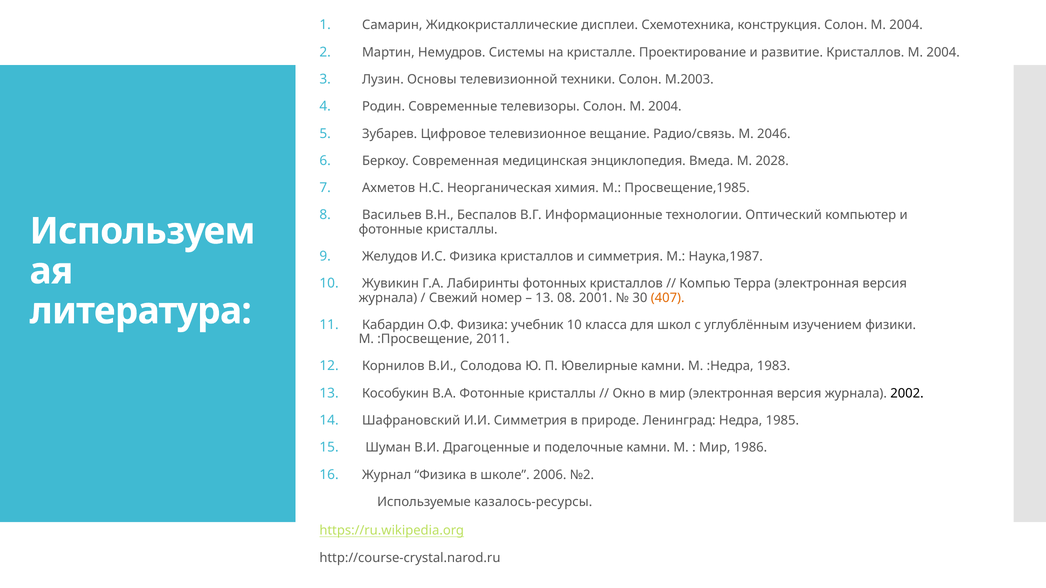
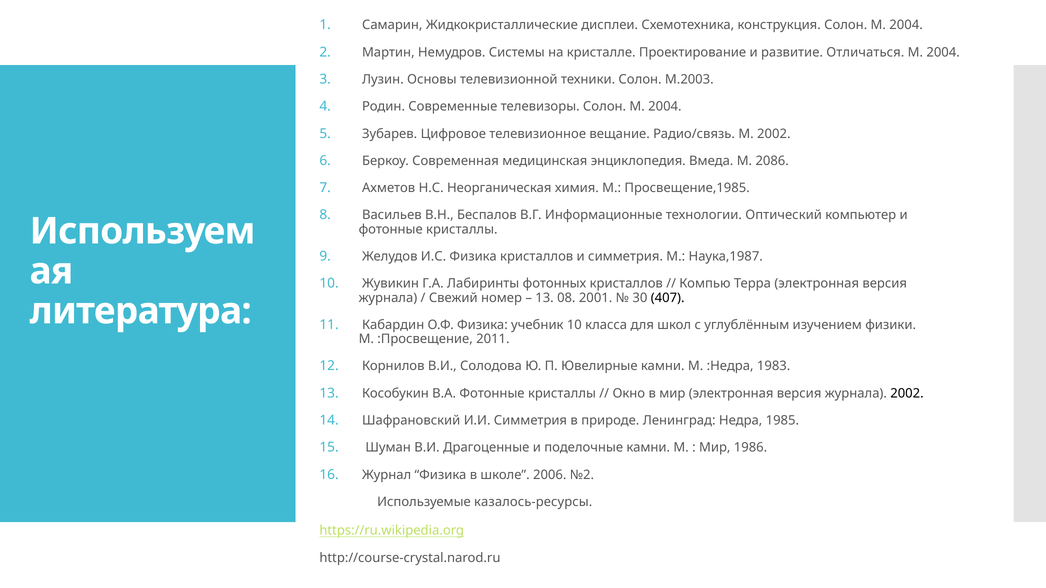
развитие Кристаллов: Кристаллов -> Отличаться
М 2046: 2046 -> 2002
2028: 2028 -> 2086
407 colour: orange -> black
